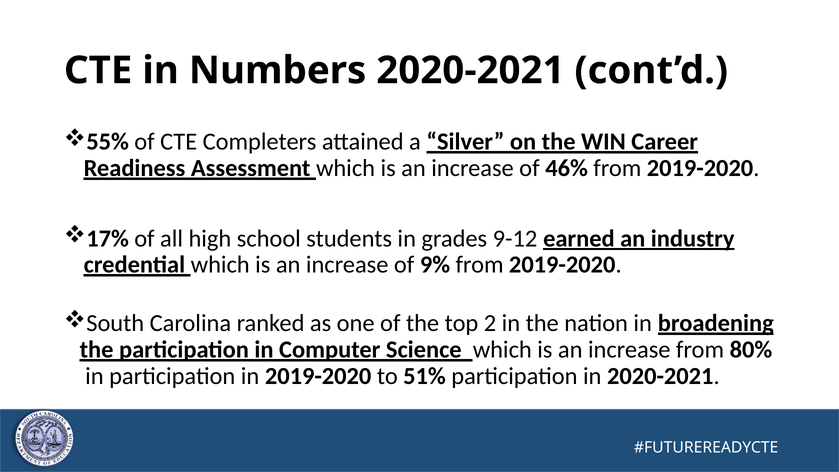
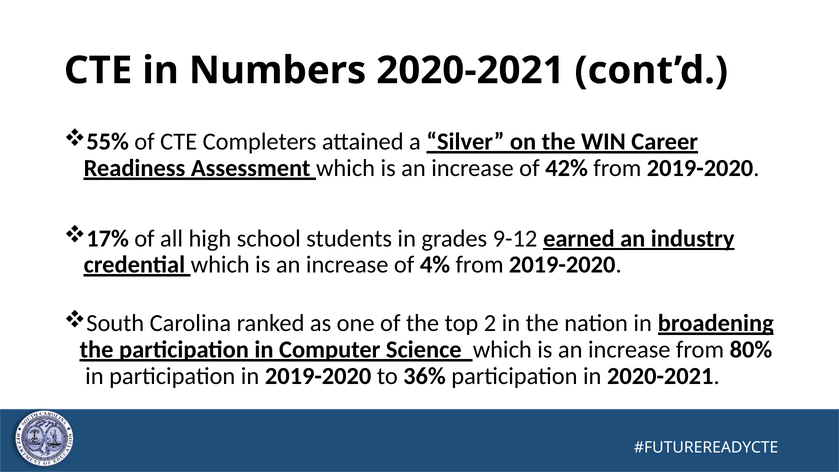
46%: 46% -> 42%
9%: 9% -> 4%
51%: 51% -> 36%
